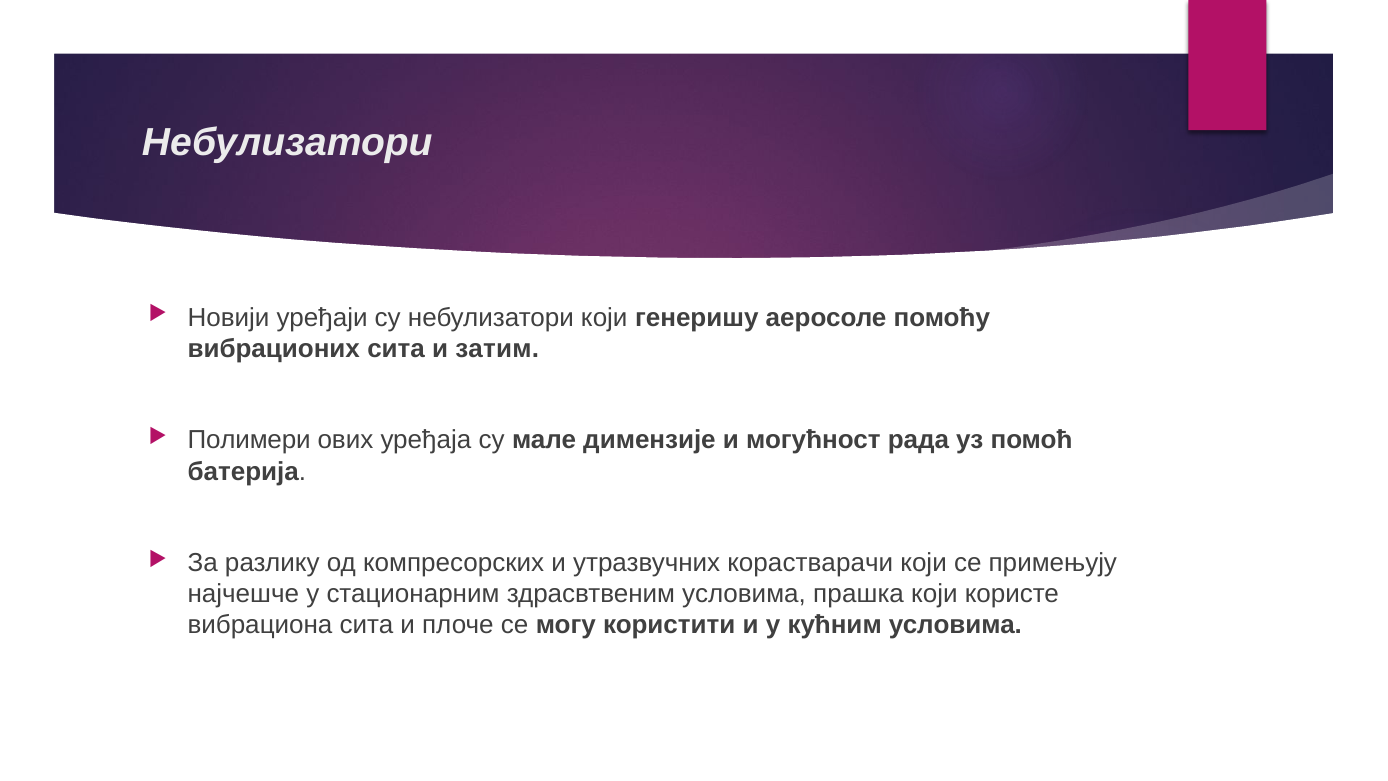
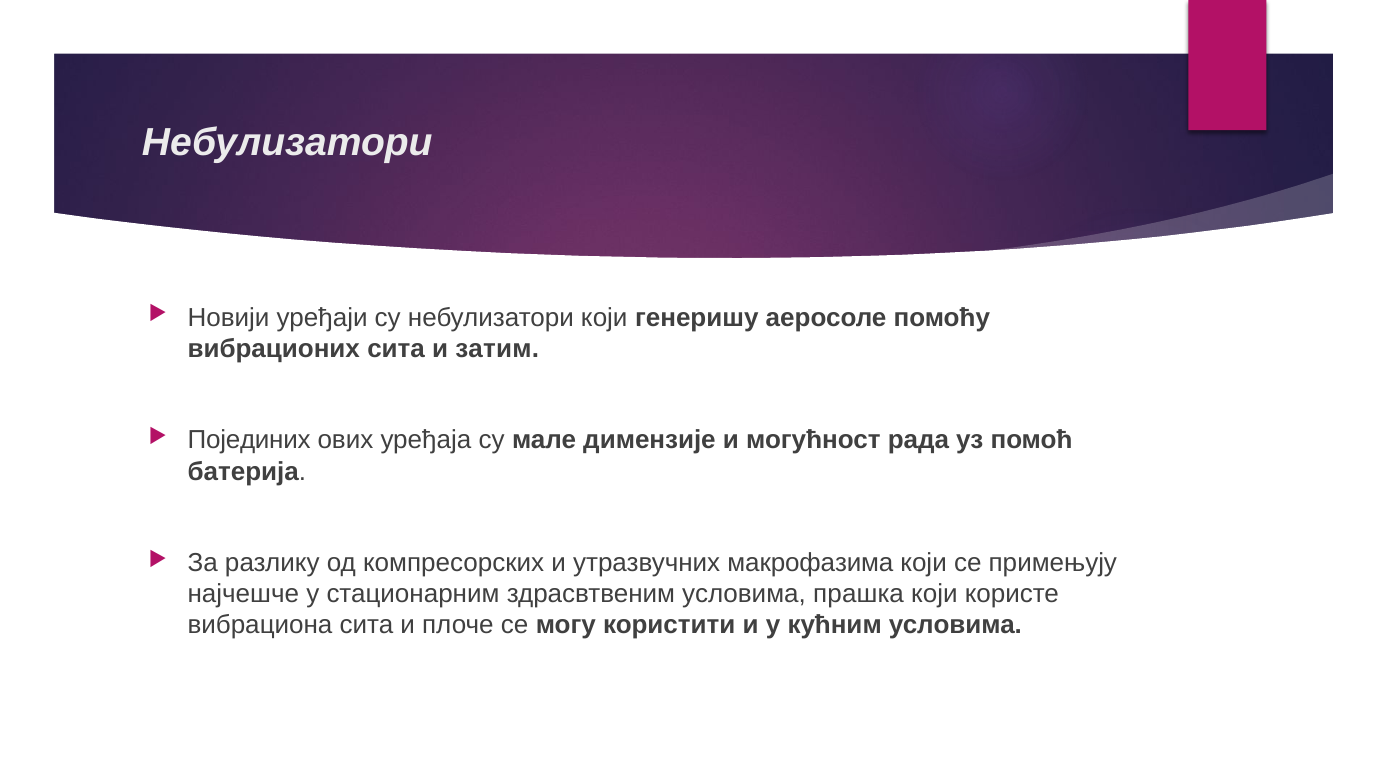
Полимери: Полимери -> Појединих
корастварачи: корастварачи -> макрофазима
